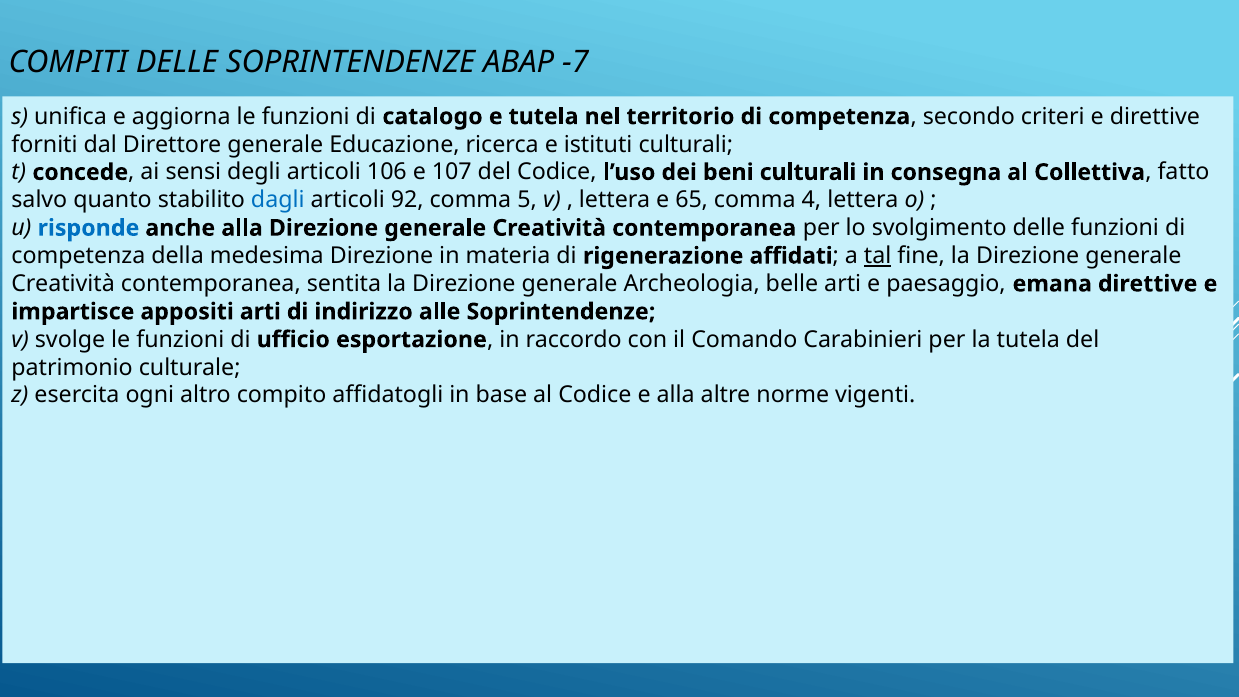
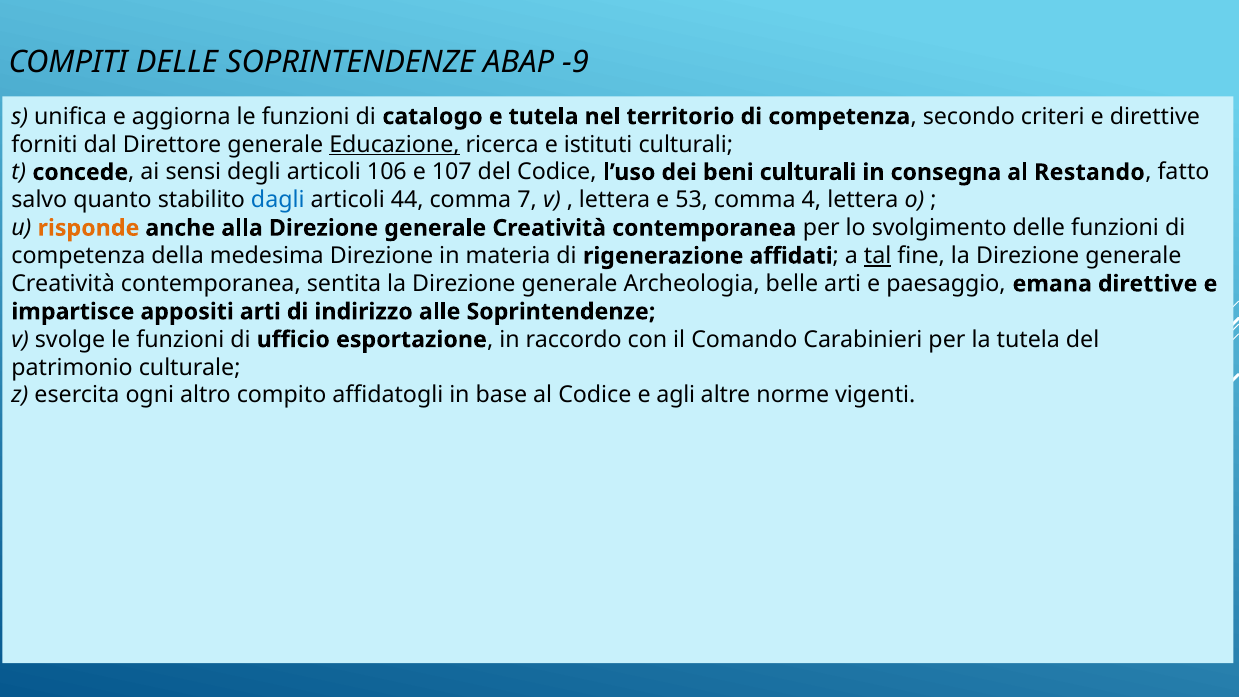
-7: -7 -> -9
Educazione underline: none -> present
Collettiva: Collettiva -> Restando
92: 92 -> 44
5: 5 -> 7
65: 65 -> 53
risponde colour: blue -> orange
e alla: alla -> agli
